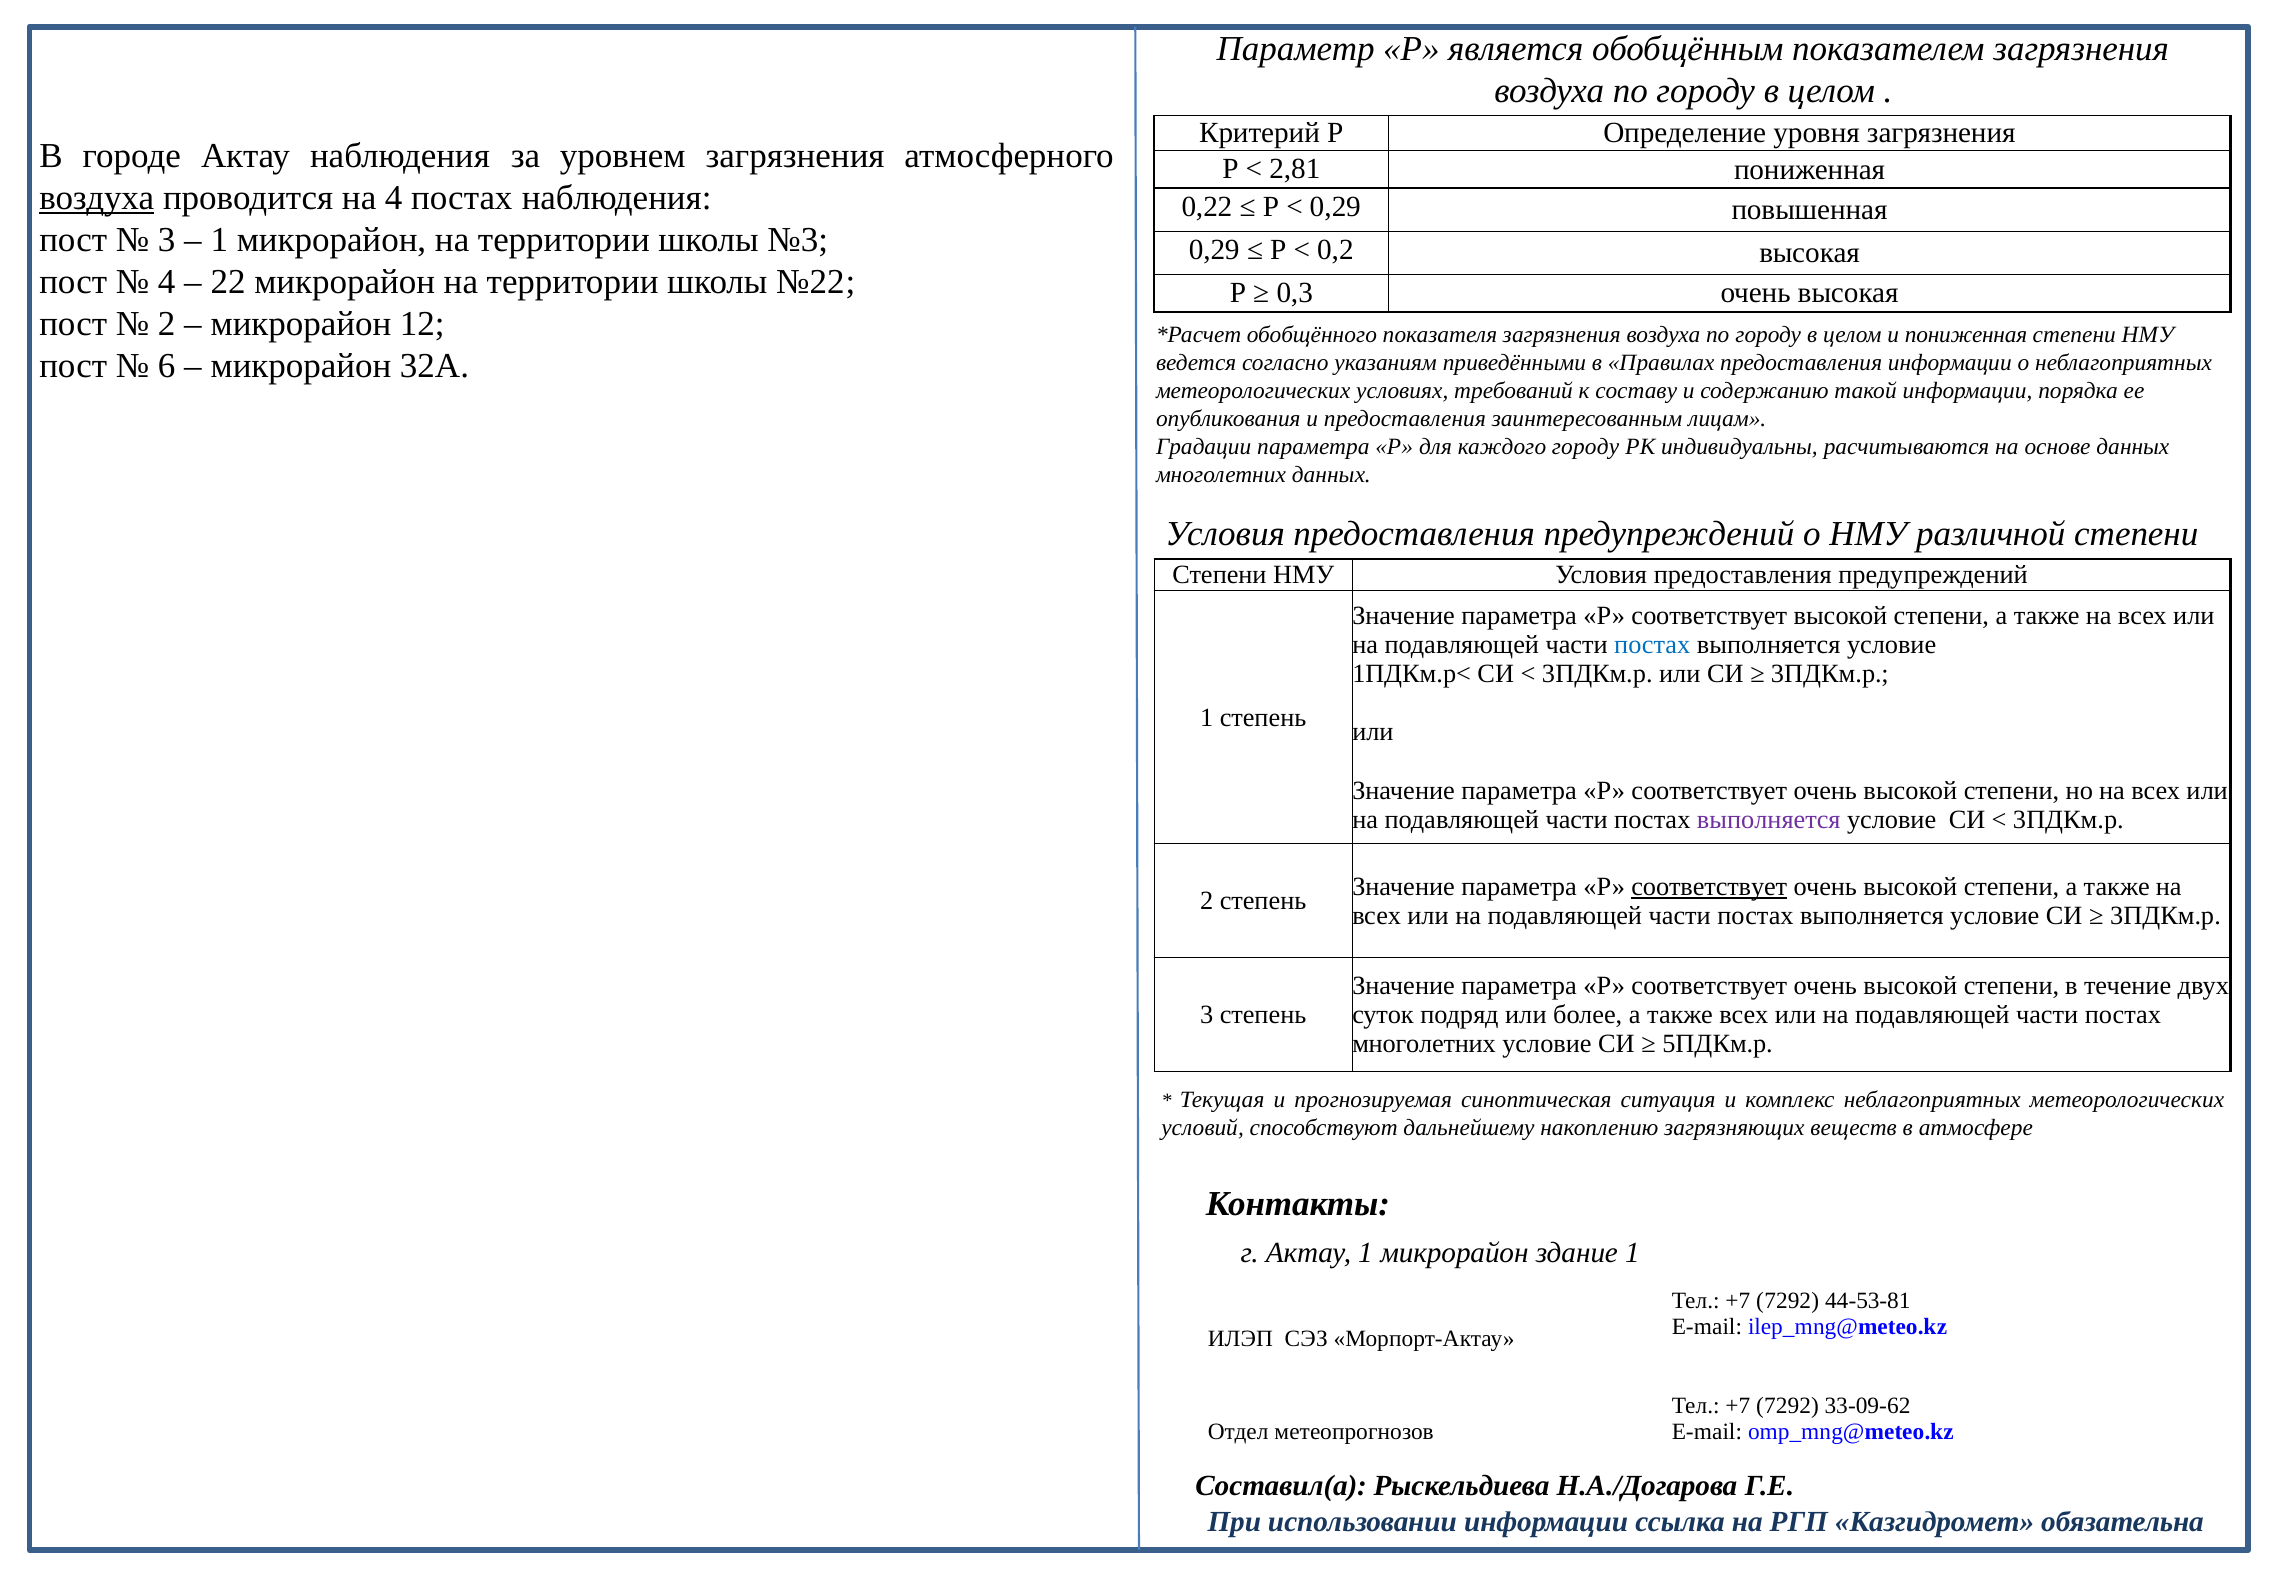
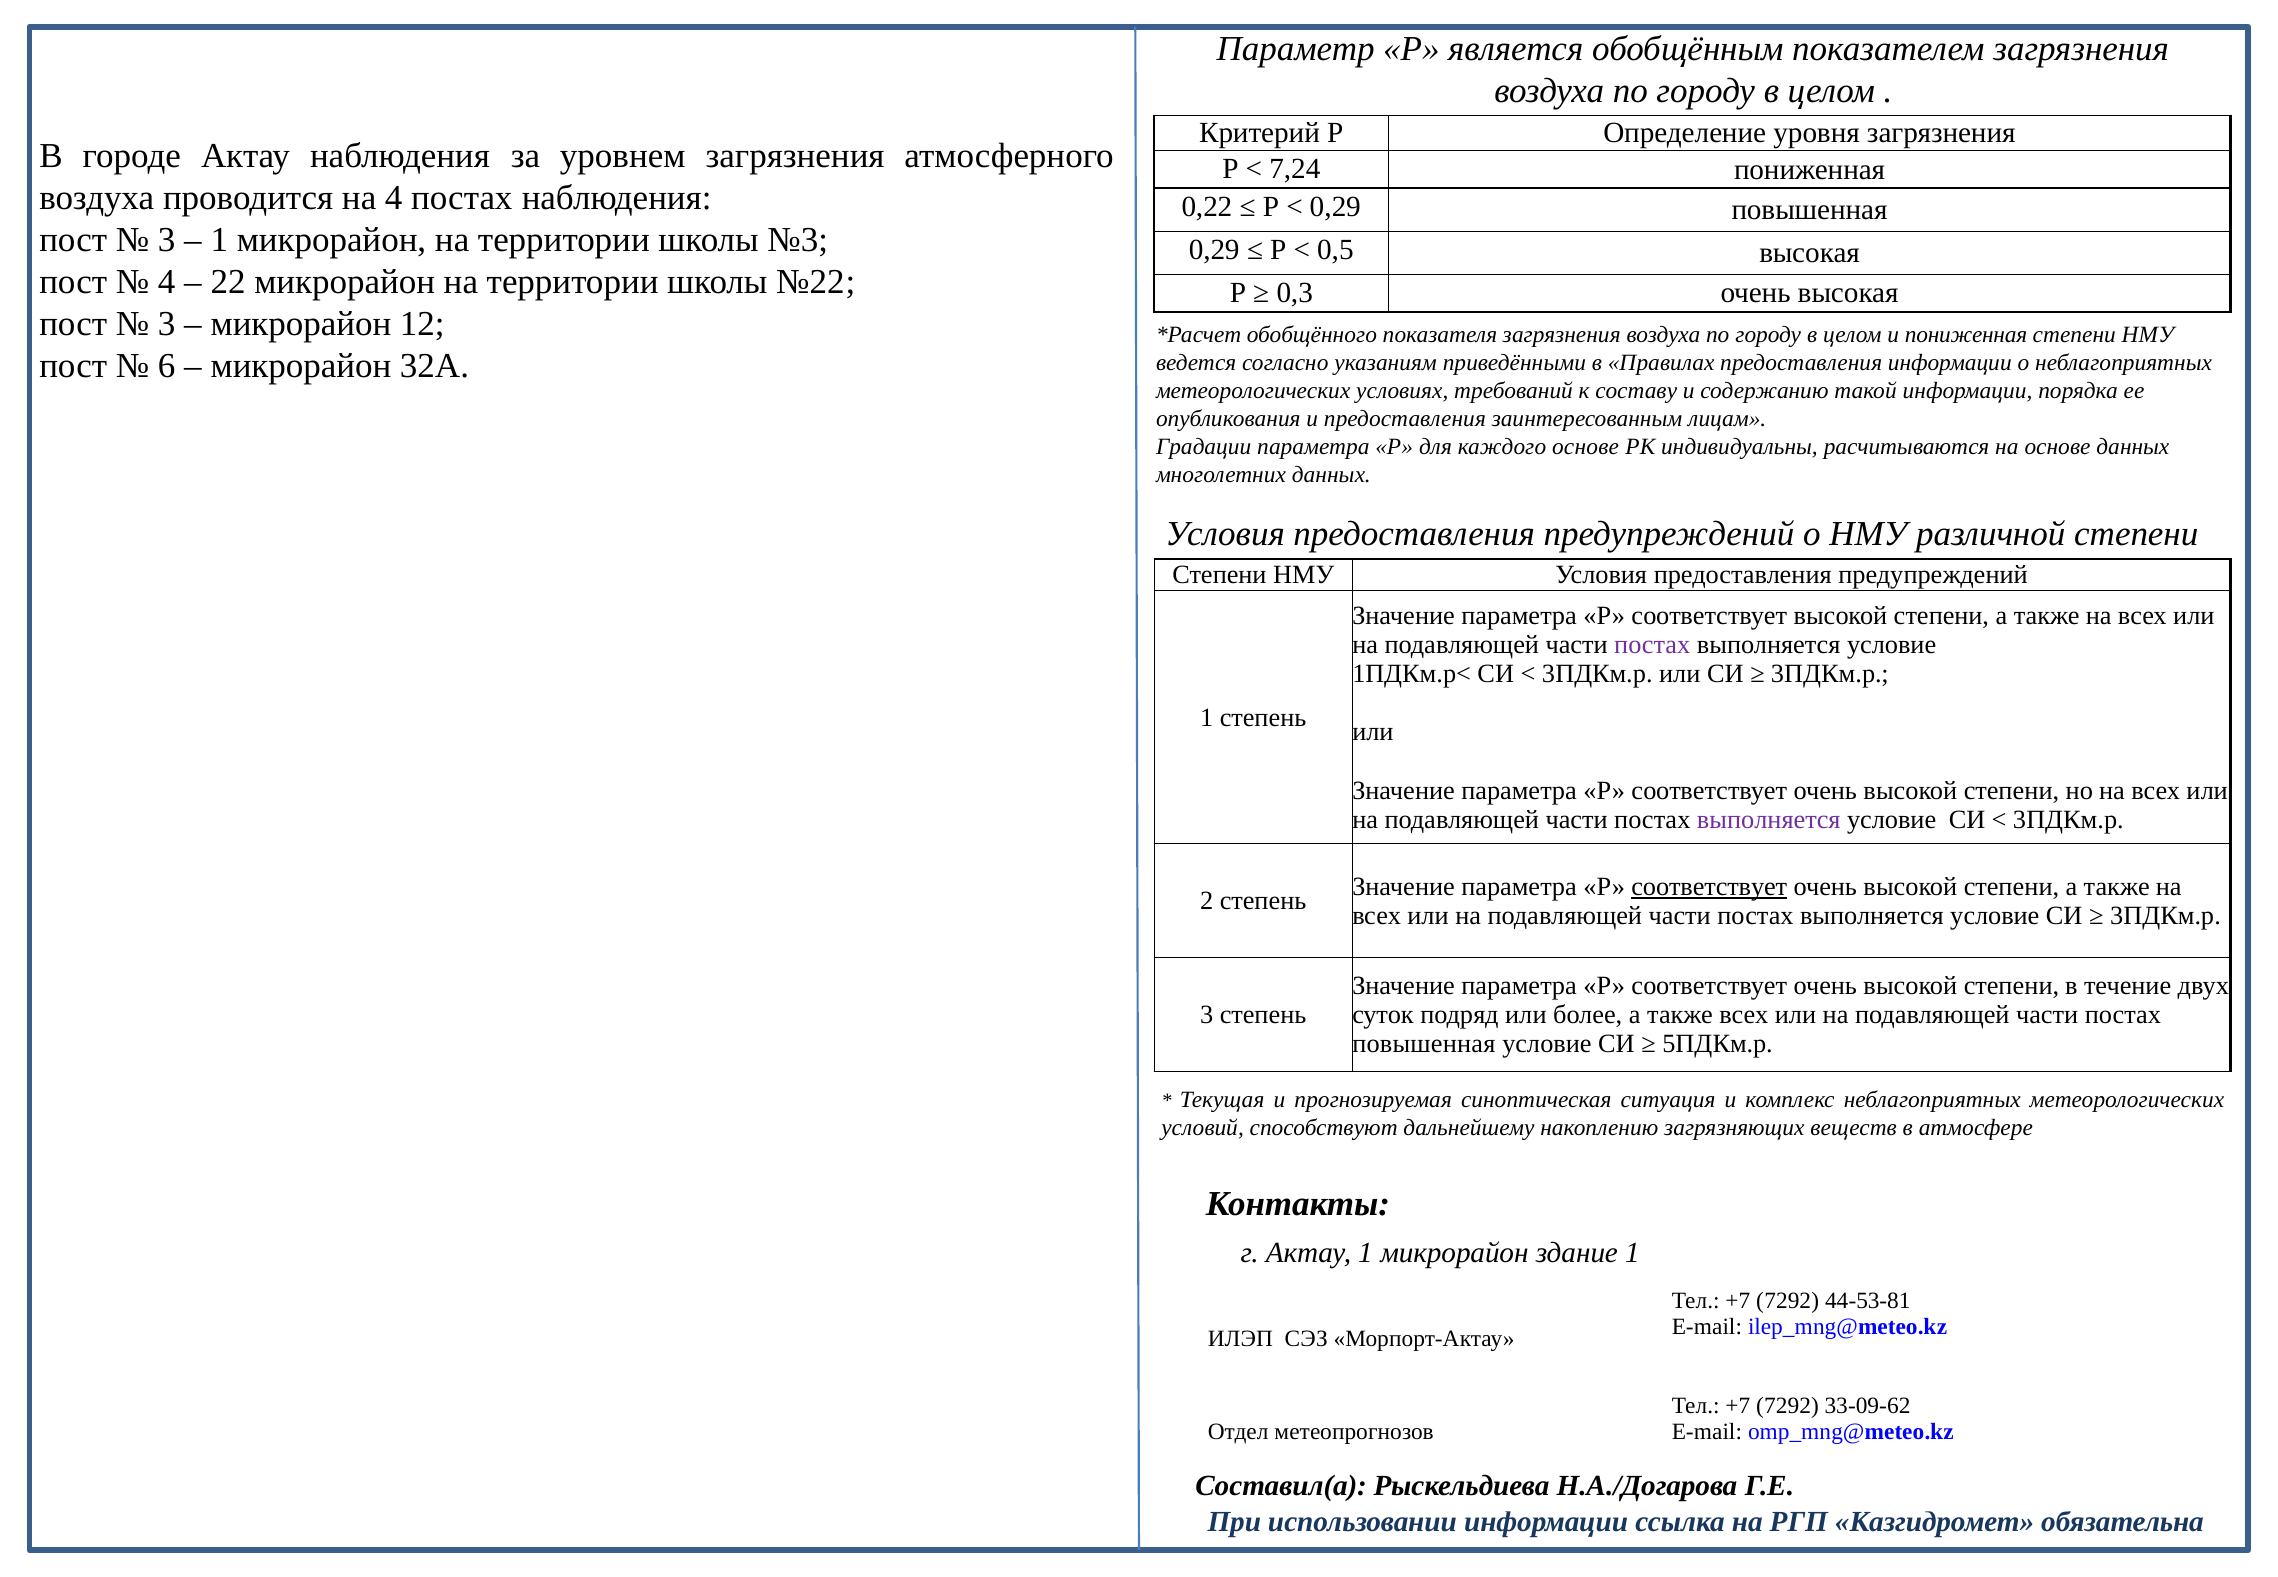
2,81: 2,81 -> 7,24
воздуха at (97, 198) underline: present -> none
0,2: 0,2 -> 0,5
2 at (167, 324): 2 -> 3
каждого городу: городу -> основе
постах at (1652, 645) colour: blue -> purple
многолетних at (1424, 1044): многолетних -> повышенная
